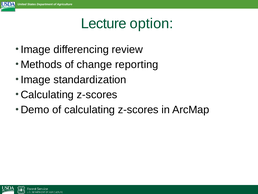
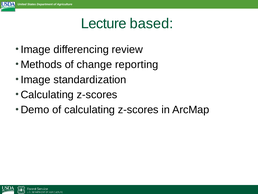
option: option -> based
